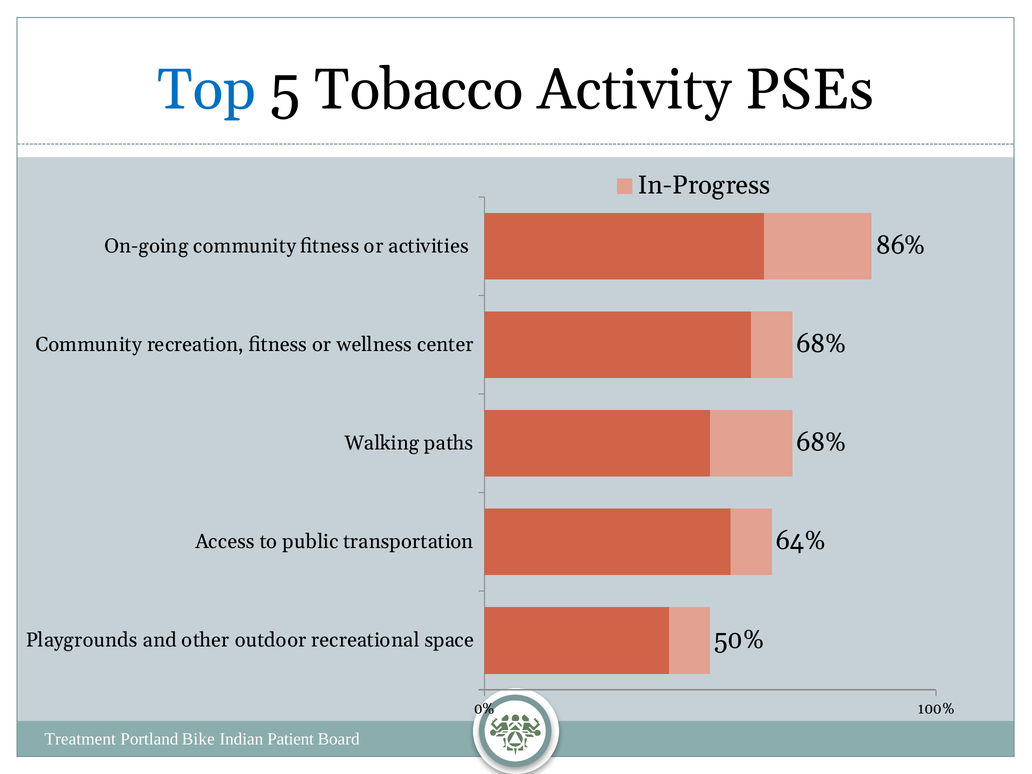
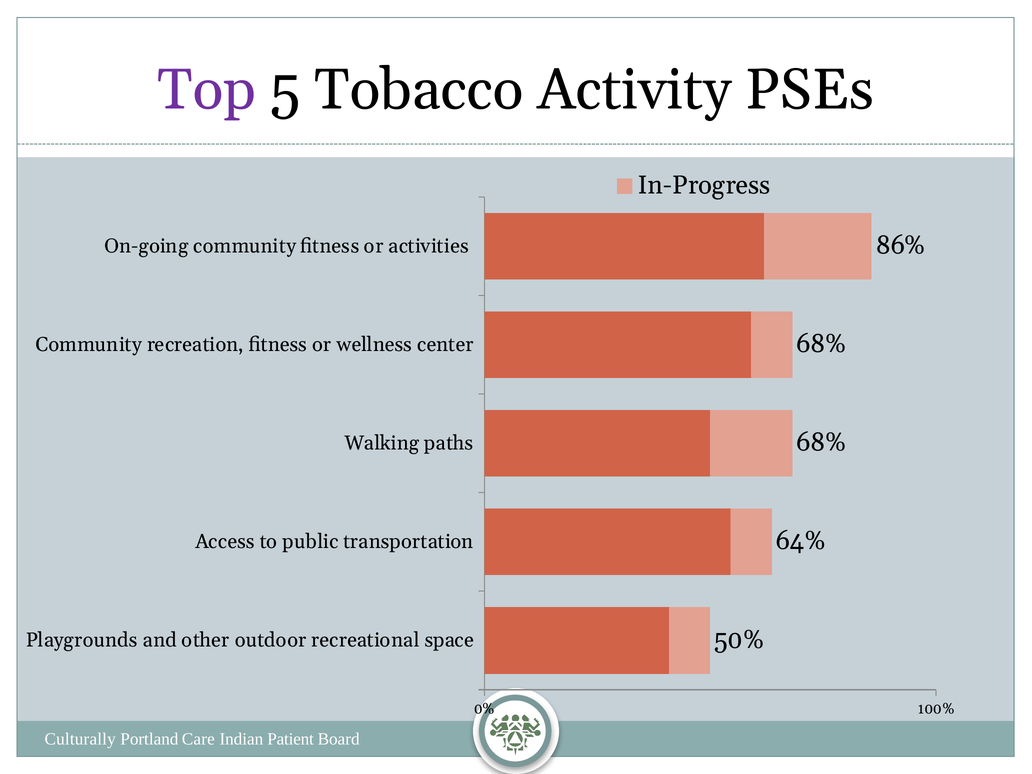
Top colour: blue -> purple
Treatment: Treatment -> Culturally
Bike: Bike -> Care
